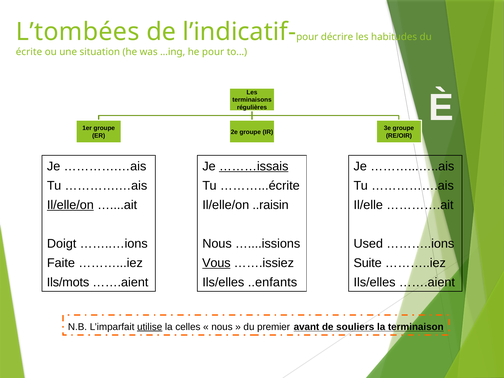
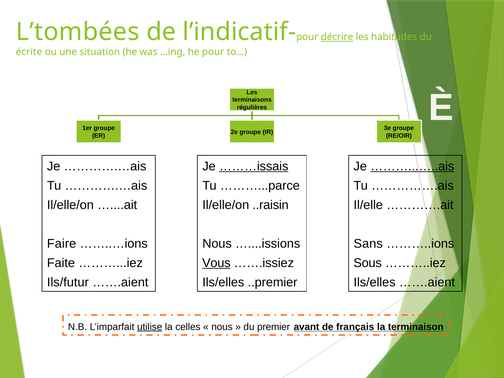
décrire underline: none -> present
………...…..ais underline: none -> present
………...écrite: ………...écrite -> ………...parce
Il/elle/on at (70, 205) underline: present -> none
Doigt: Doigt -> Faire
Used: Used -> Sans
Suite: Suite -> Sous
Ils/mots: Ils/mots -> Ils/futur
..enfants: ..enfants -> ..premier
souliers: souliers -> français
